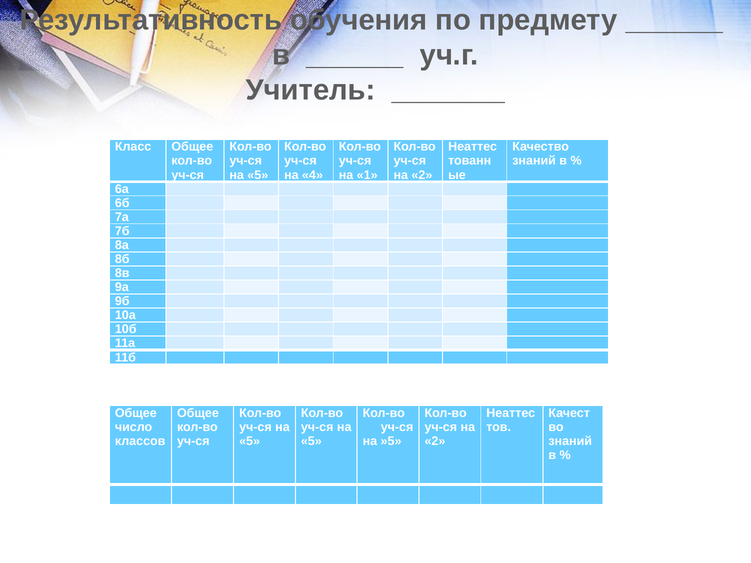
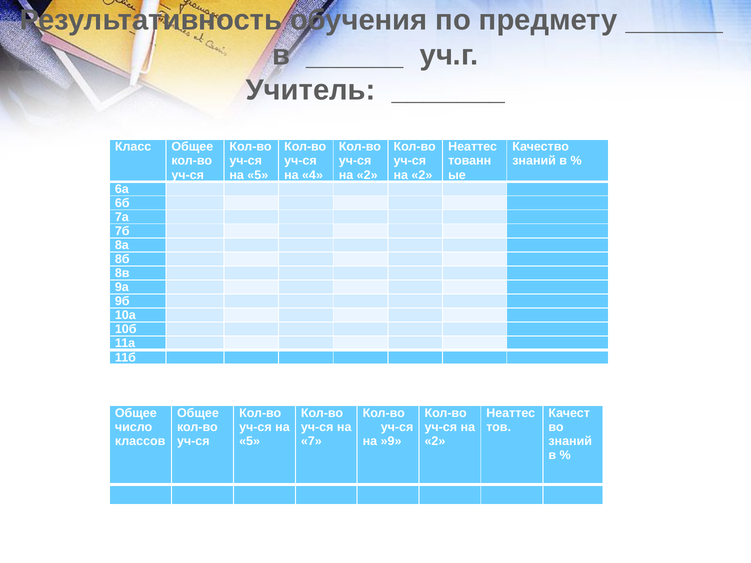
1 at (367, 175): 1 -> 2
5 at (311, 441): 5 -> 7
»5: »5 -> »9
